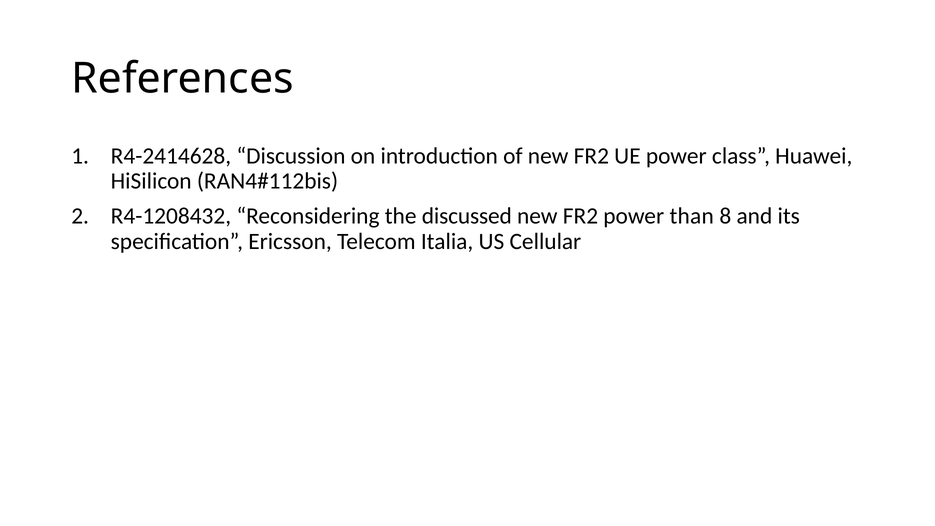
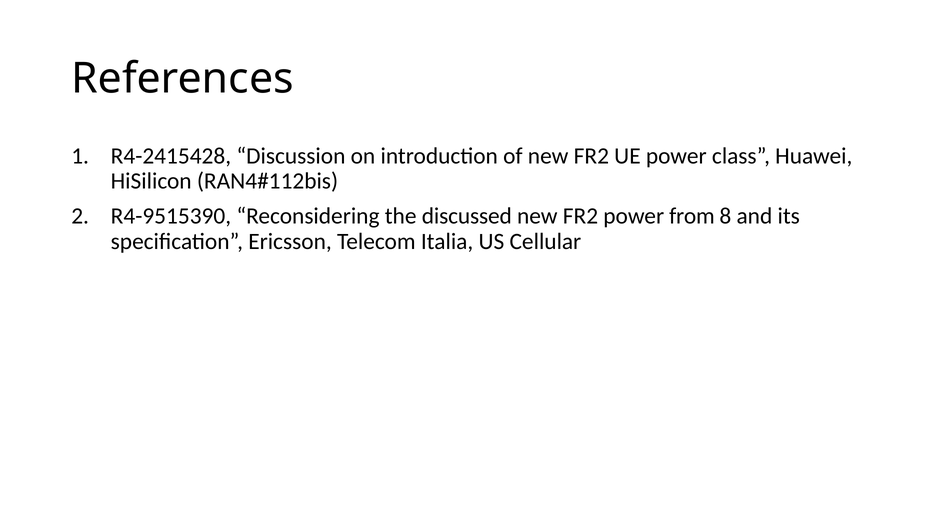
R4-2414628: R4-2414628 -> R4-2415428
R4-1208432: R4-1208432 -> R4-9515390
than: than -> from
